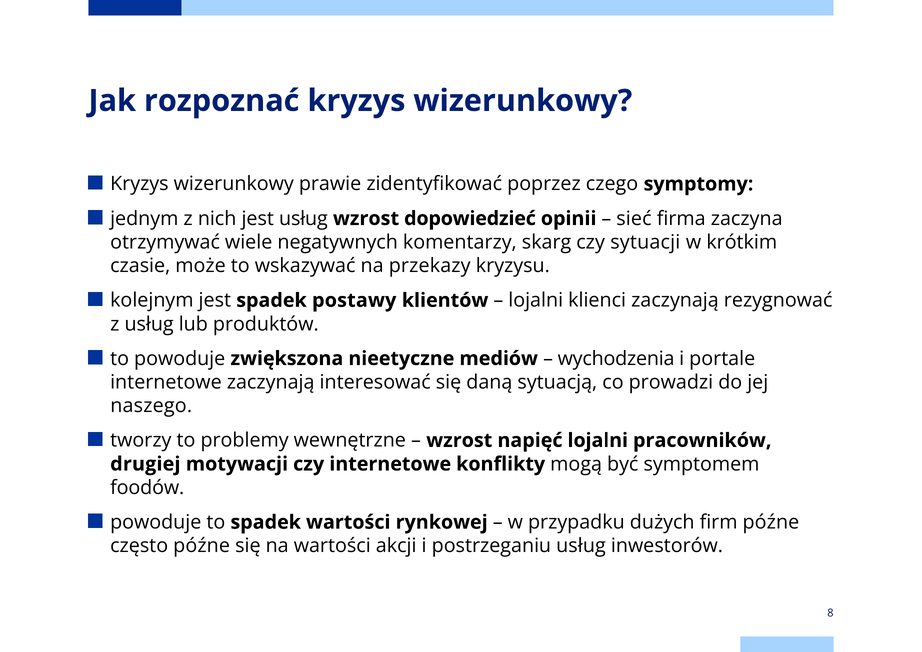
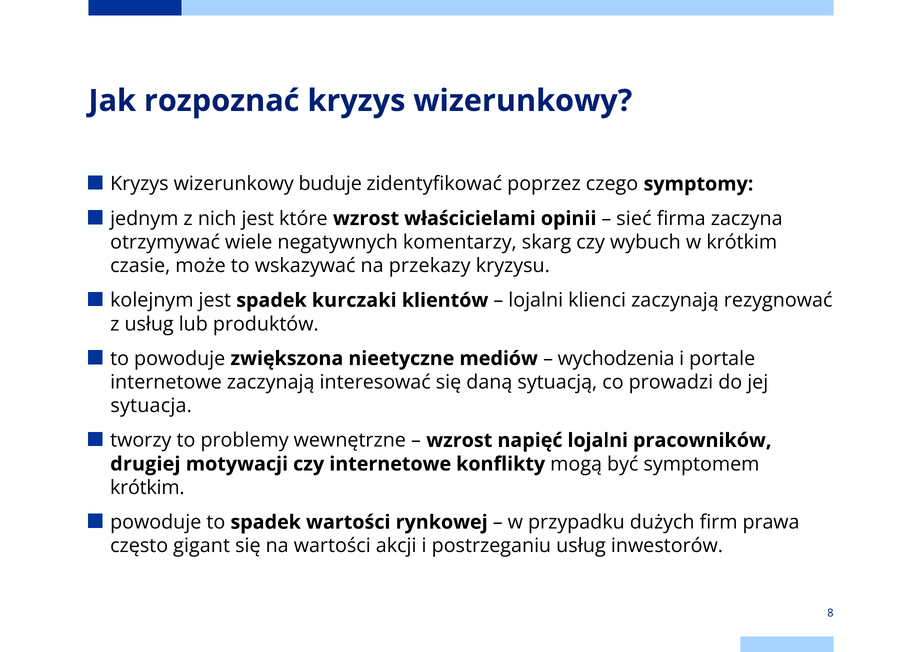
prawie: prawie -> buduje
jest usług: usług -> które
dopowiedzieć: dopowiedzieć -> właścicielami
sytuacji: sytuacji -> wybuch
postawy: postawy -> kurczaki
naszego: naszego -> sytuacja
foodów at (147, 488): foodów -> krótkim
firm późne: późne -> prawa
często późne: późne -> gigant
